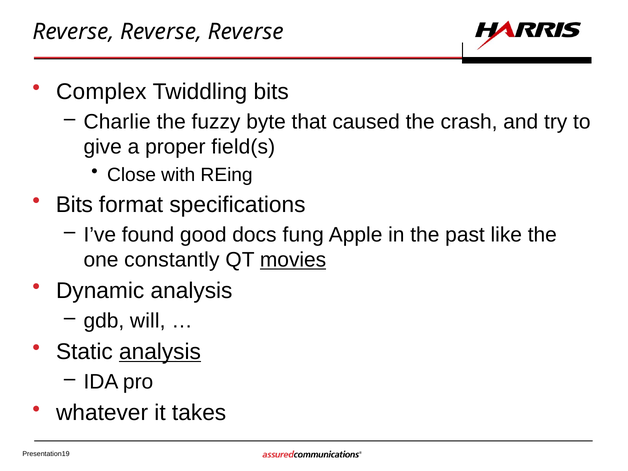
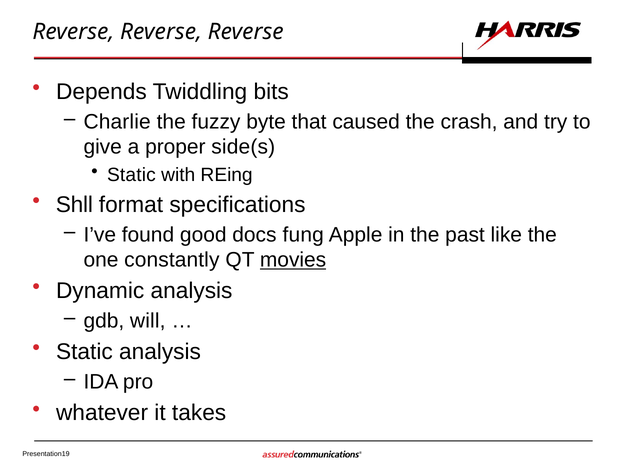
Complex: Complex -> Depends
field(s: field(s -> side(s
Close at (132, 175): Close -> Static
Bits at (74, 205): Bits -> Shll
analysis at (160, 352) underline: present -> none
